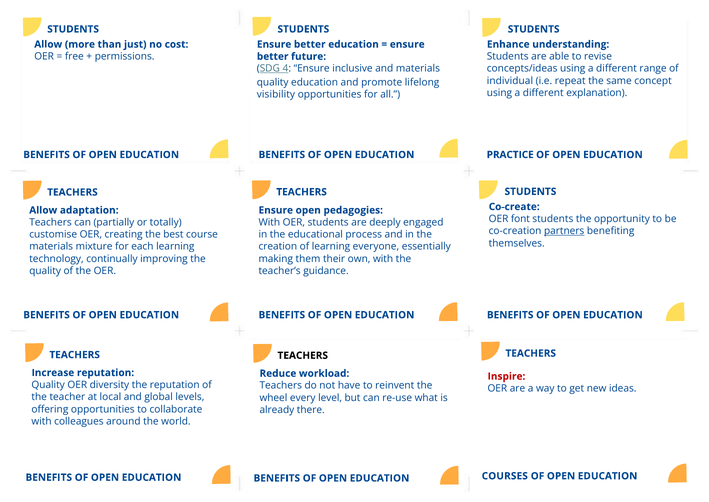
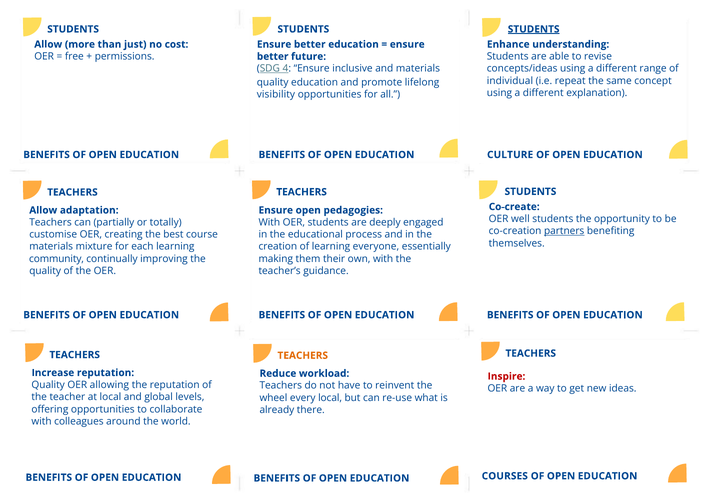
STUDENTS at (534, 29) underline: none -> present
PRACTICE: PRACTICE -> CULTURE
font: font -> well
technology: technology -> community
TEACHERS at (303, 355) colour: black -> orange
diversity: diversity -> allowing
every level: level -> local
